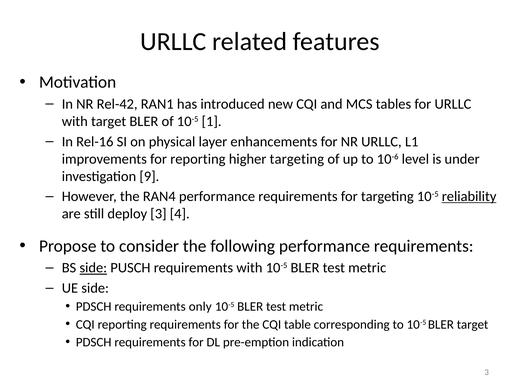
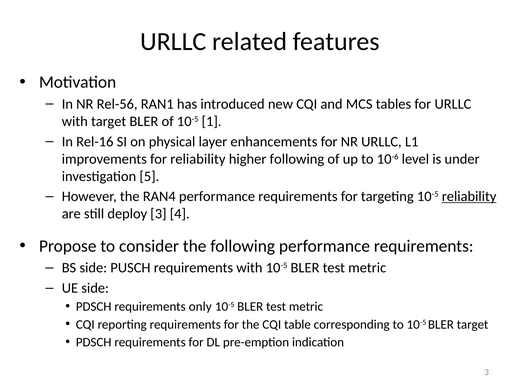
Rel-42: Rel-42 -> Rel-56
for reporting: reporting -> reliability
higher targeting: targeting -> following
9: 9 -> 5
side at (93, 268) underline: present -> none
